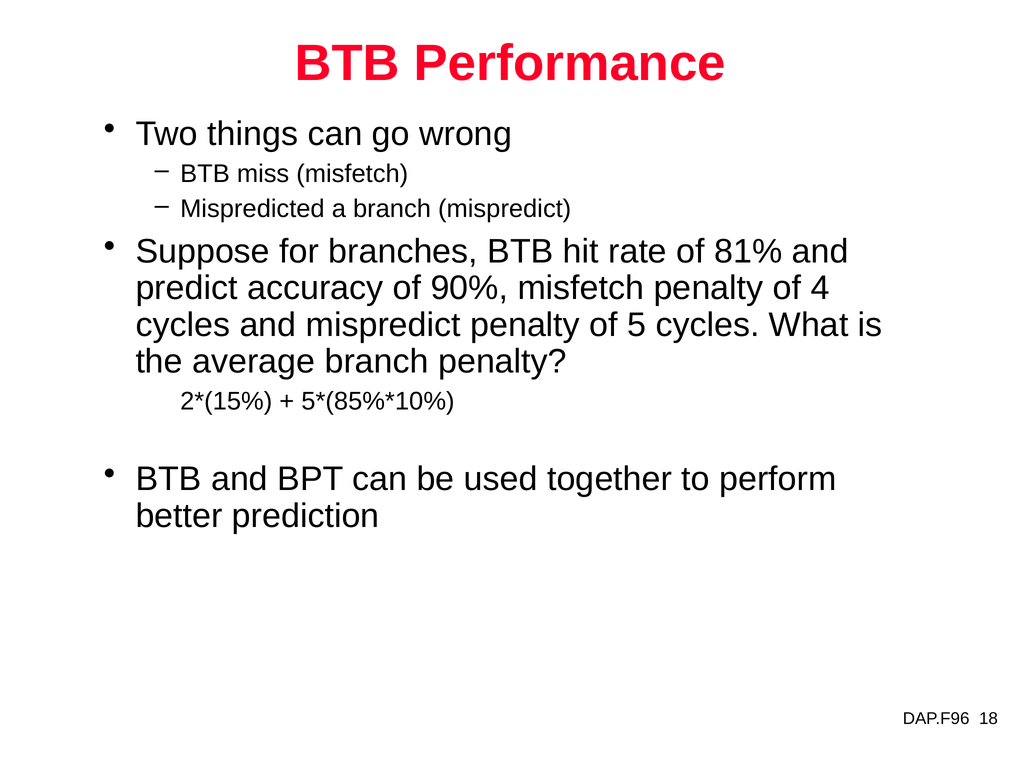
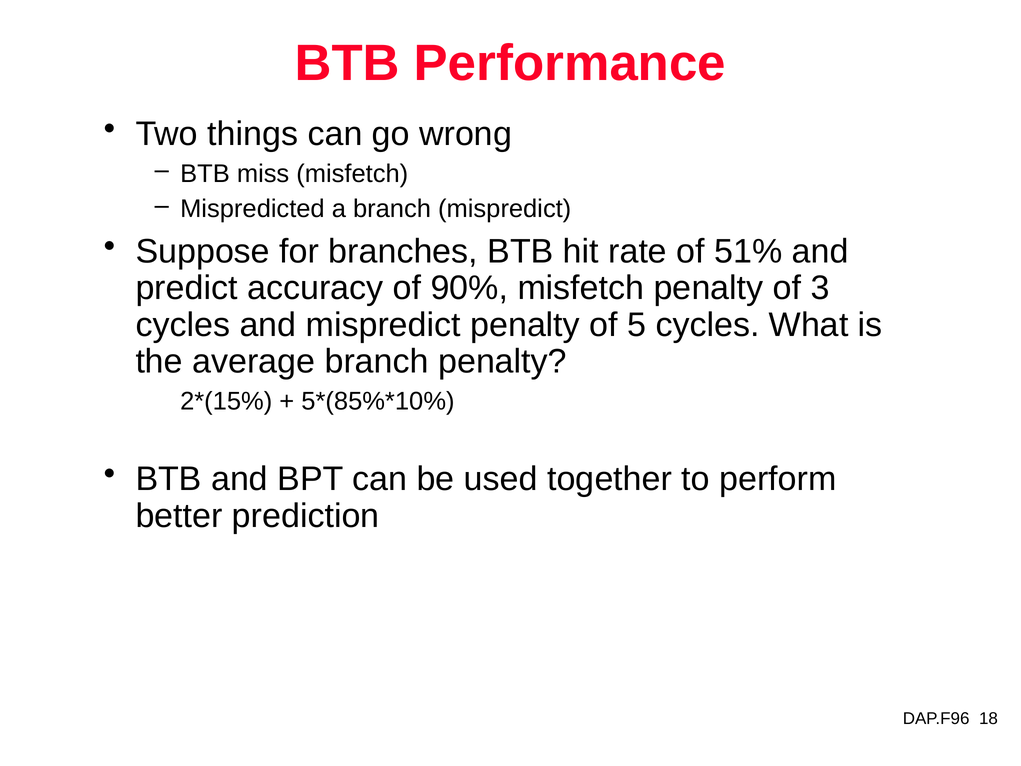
81%: 81% -> 51%
4: 4 -> 3
